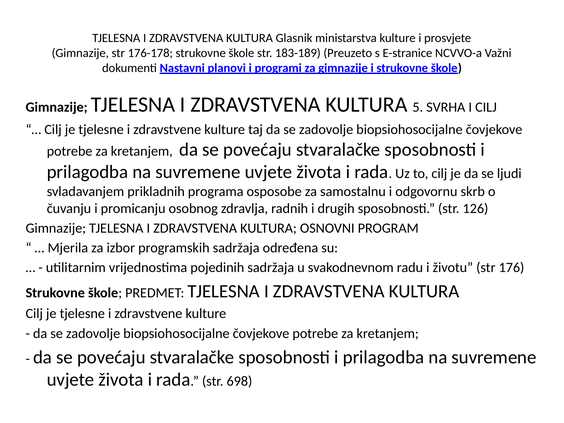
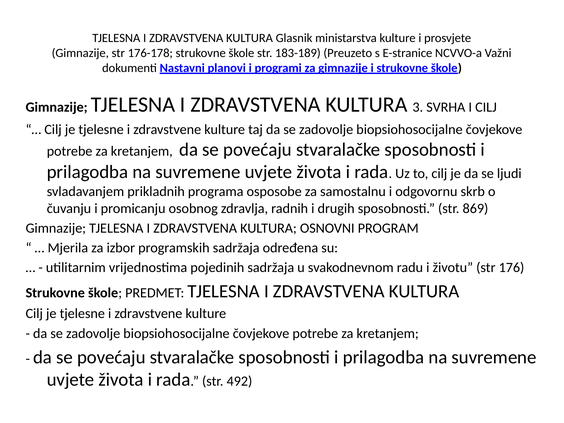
5: 5 -> 3
126: 126 -> 869
698: 698 -> 492
